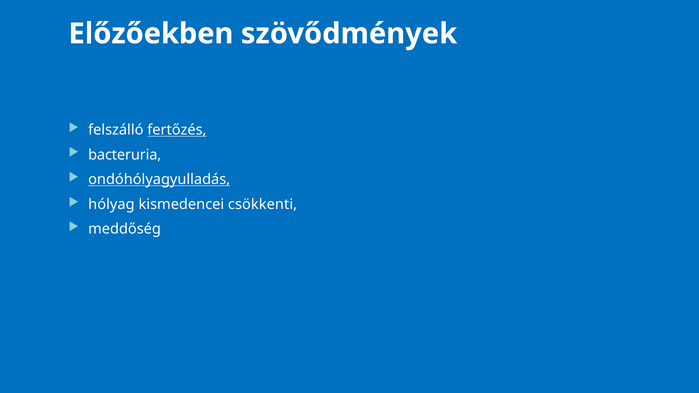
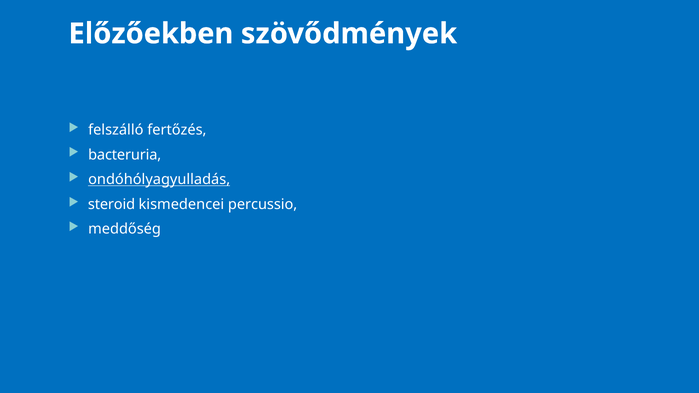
fertőzés underline: present -> none
hólyag: hólyag -> steroid
csökkenti: csökkenti -> percussio
